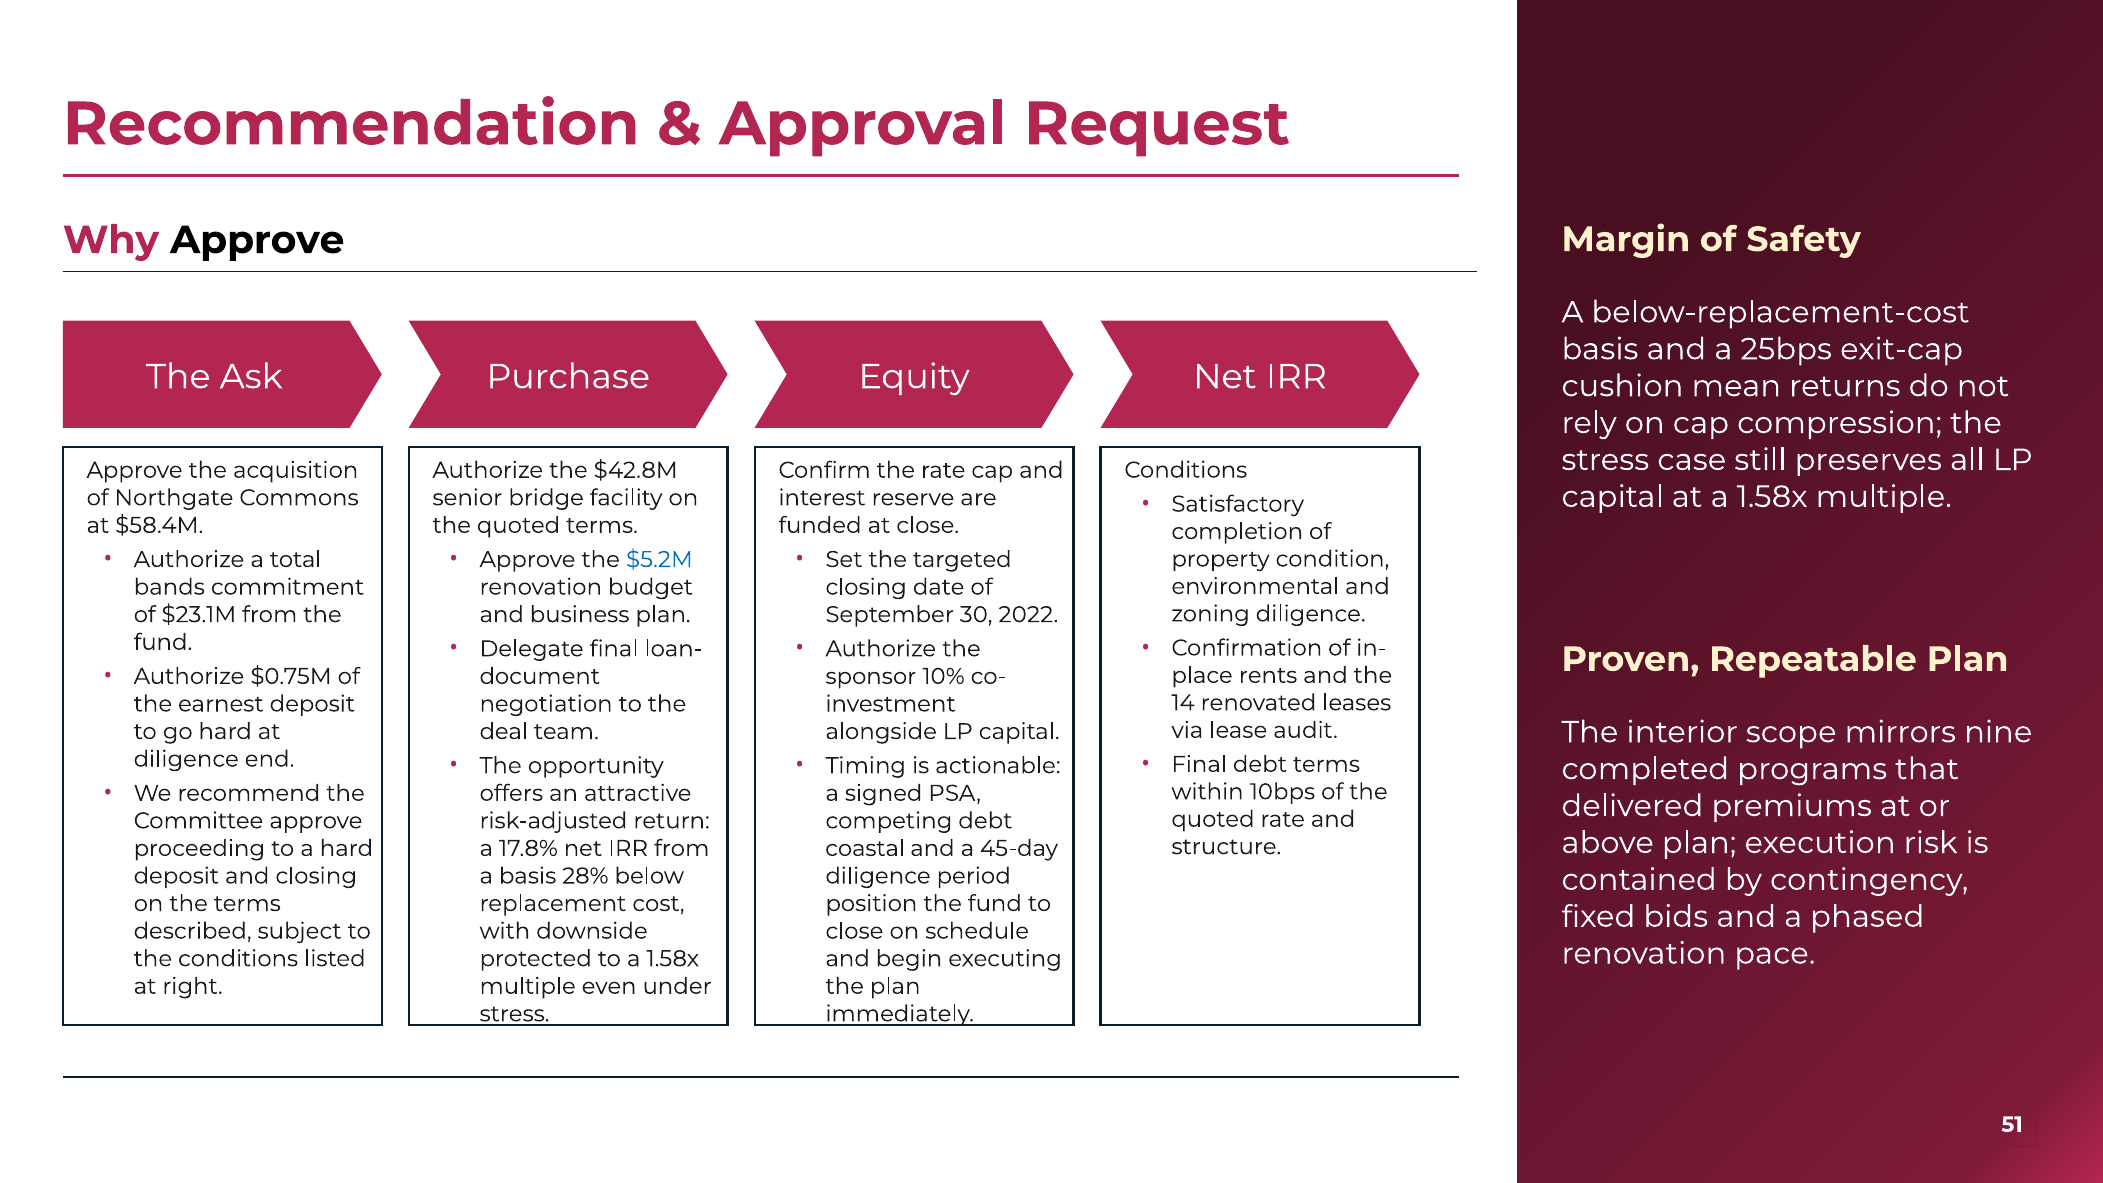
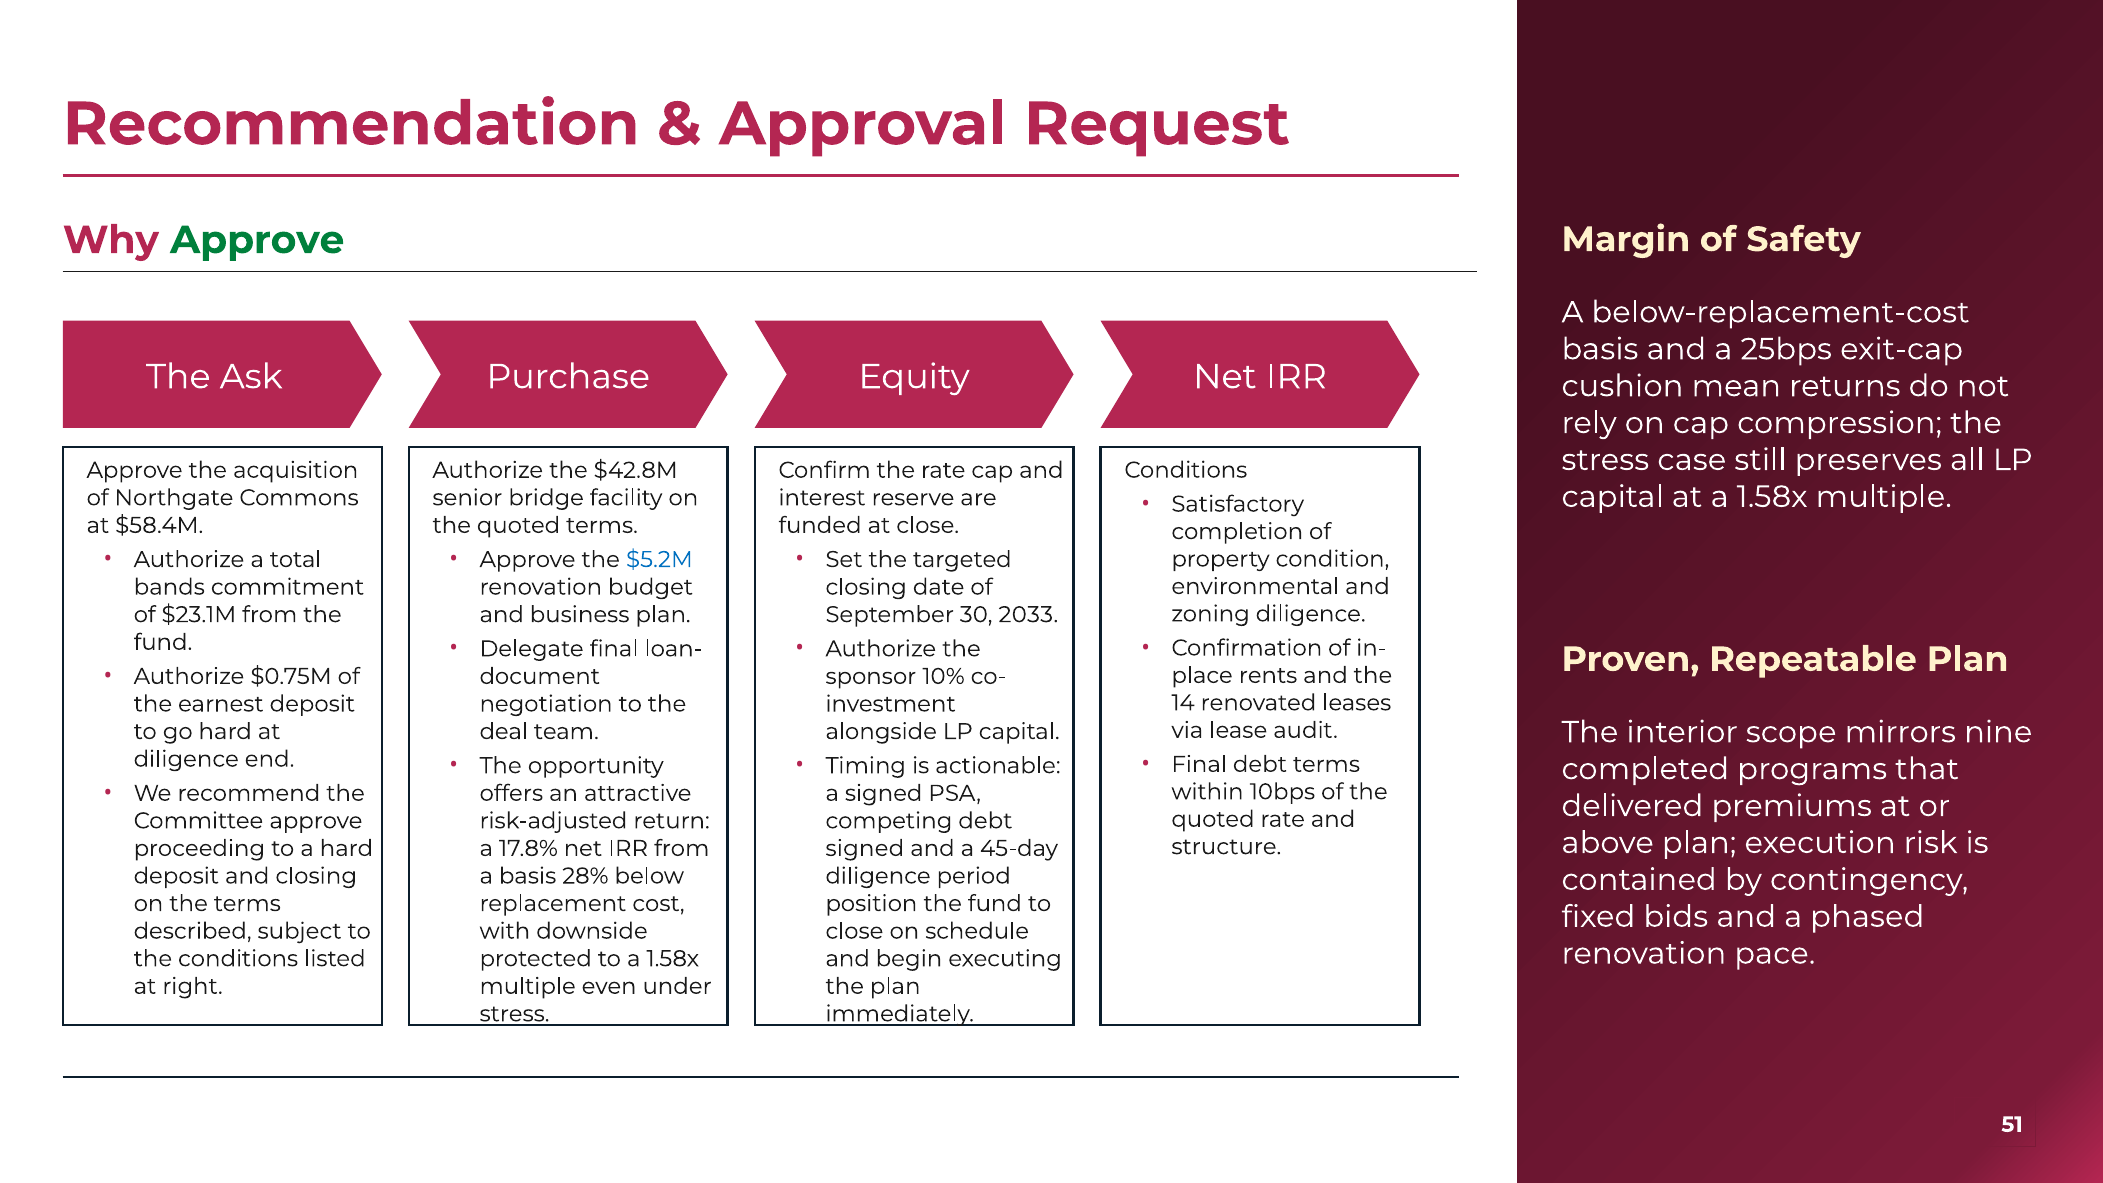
Approve at (257, 240) colour: black -> green
2022: 2022 -> 2033
coastal at (865, 848): coastal -> signed
